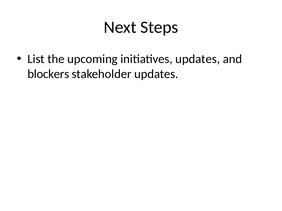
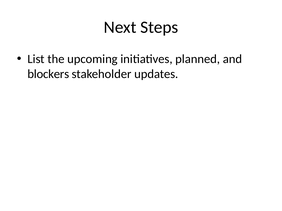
initiatives updates: updates -> planned
